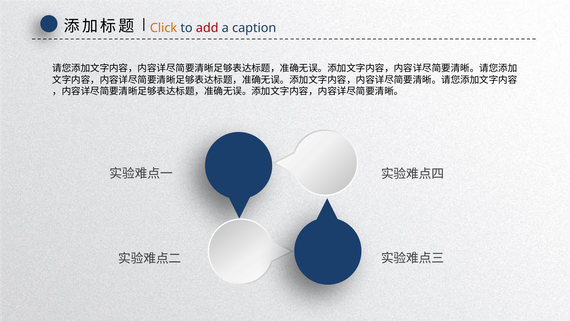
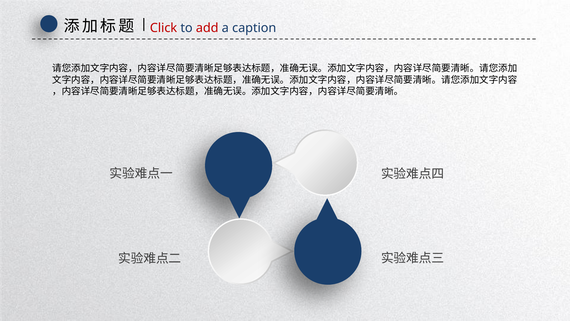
Click colour: orange -> red
